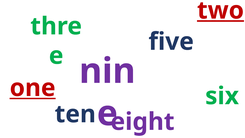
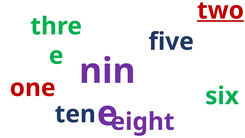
one underline: present -> none
